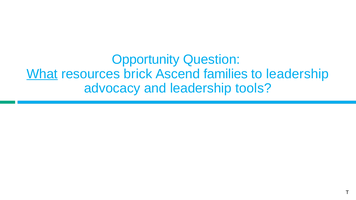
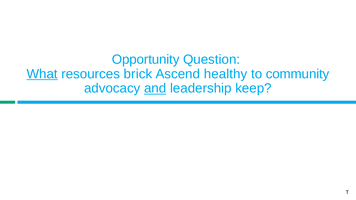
families: families -> healthy
to leadership: leadership -> community
and underline: none -> present
tools: tools -> keep
